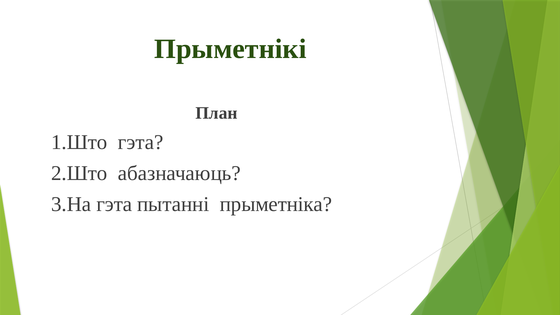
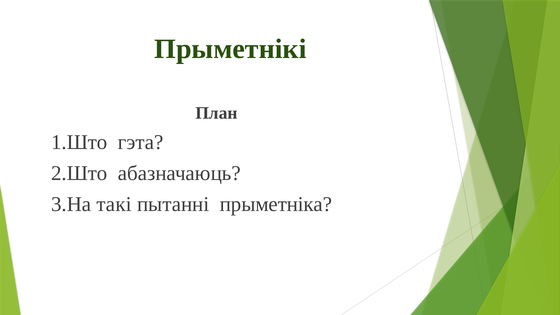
3.На гэта: гэта -> такі
